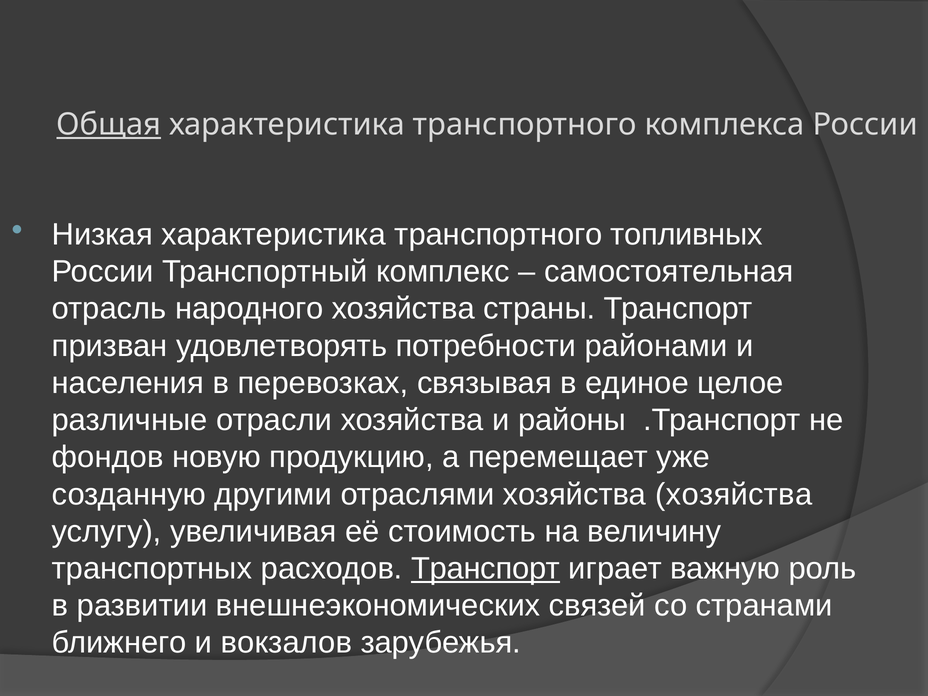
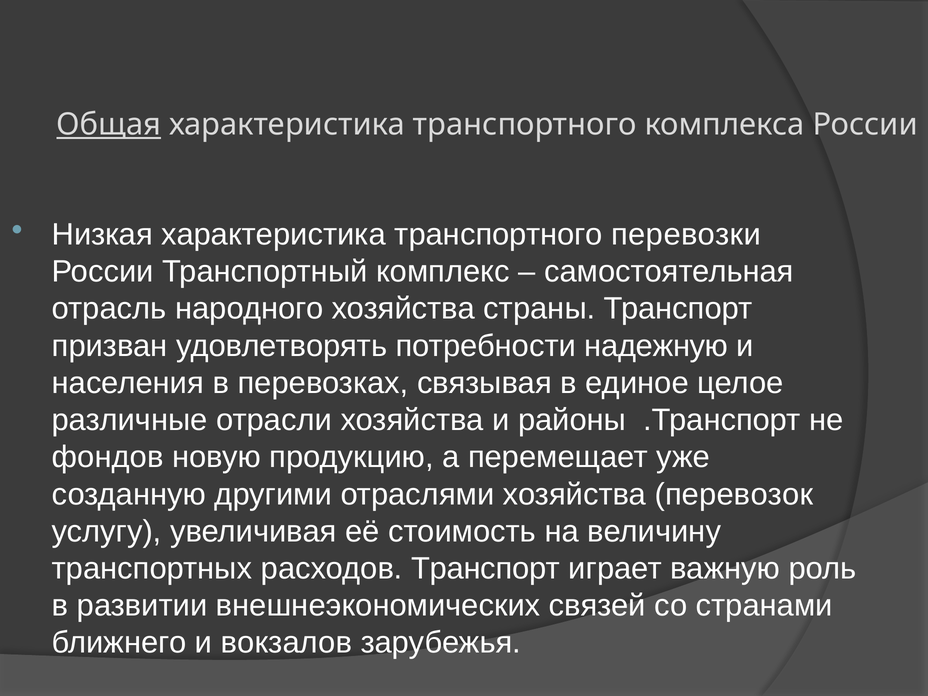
топливных: топливных -> перевозки
районами: районами -> надежную
хозяйства хозяйства: хозяйства -> перевозок
Транспорт at (486, 569) underline: present -> none
